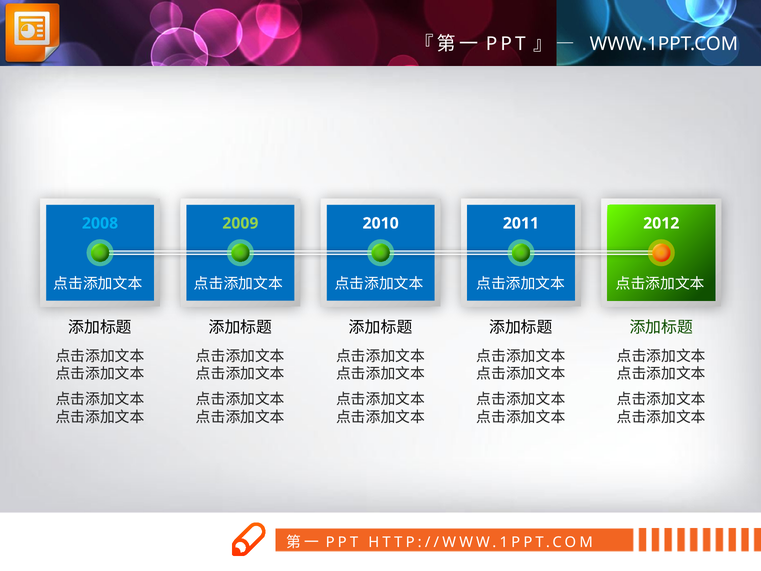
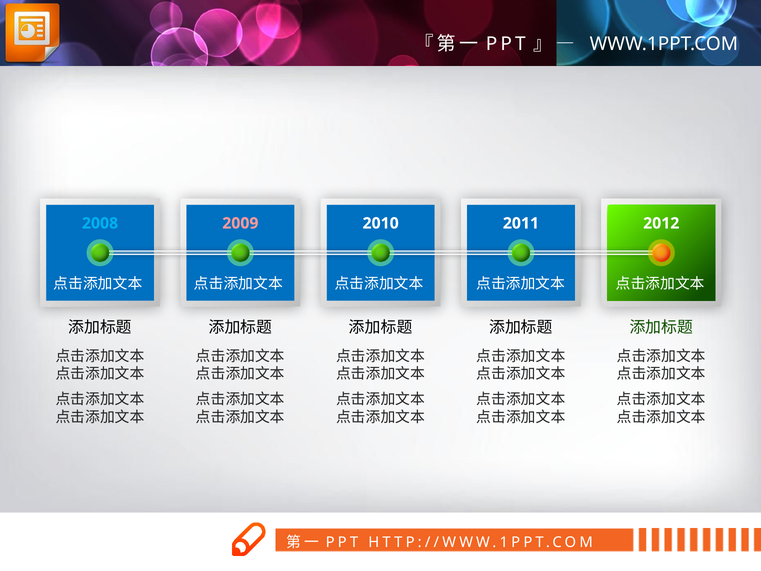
2009 colour: light green -> pink
